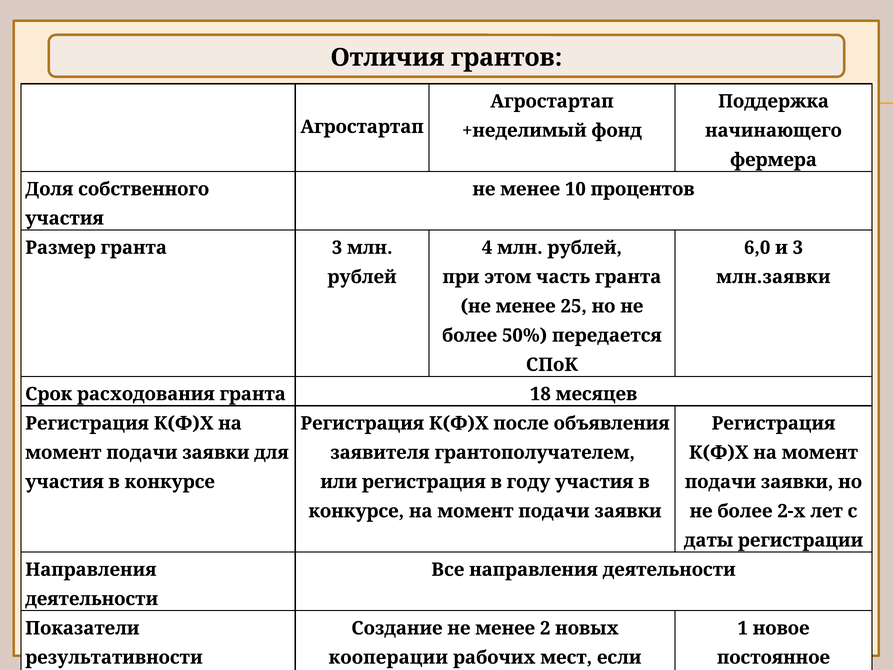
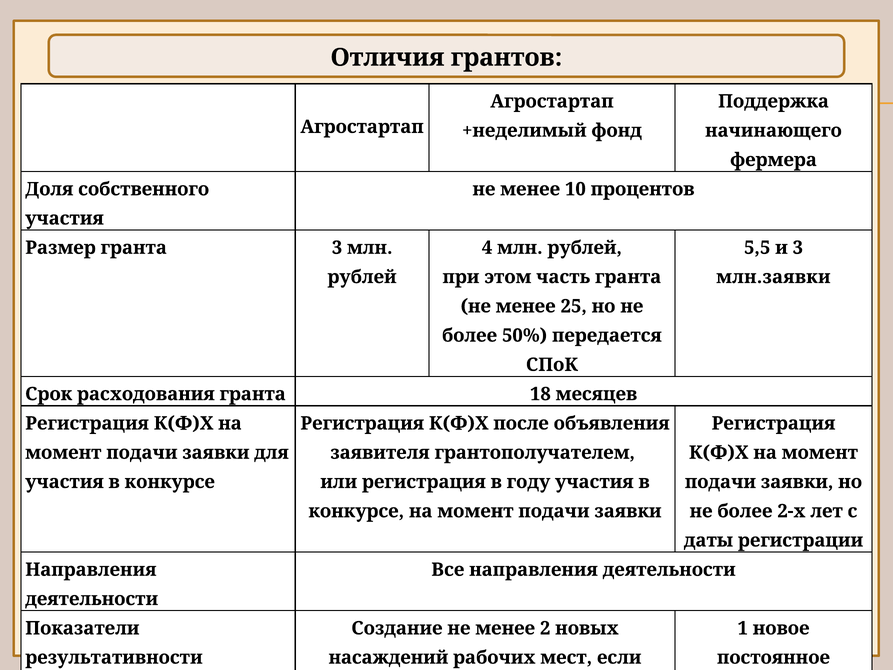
6,0: 6,0 -> 5,5
кооперации: кооперации -> насаждений
